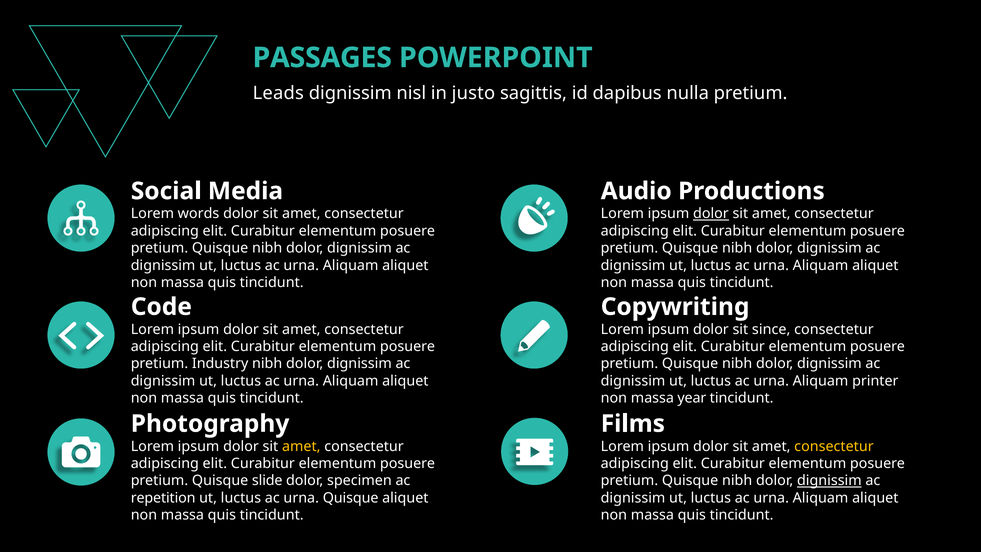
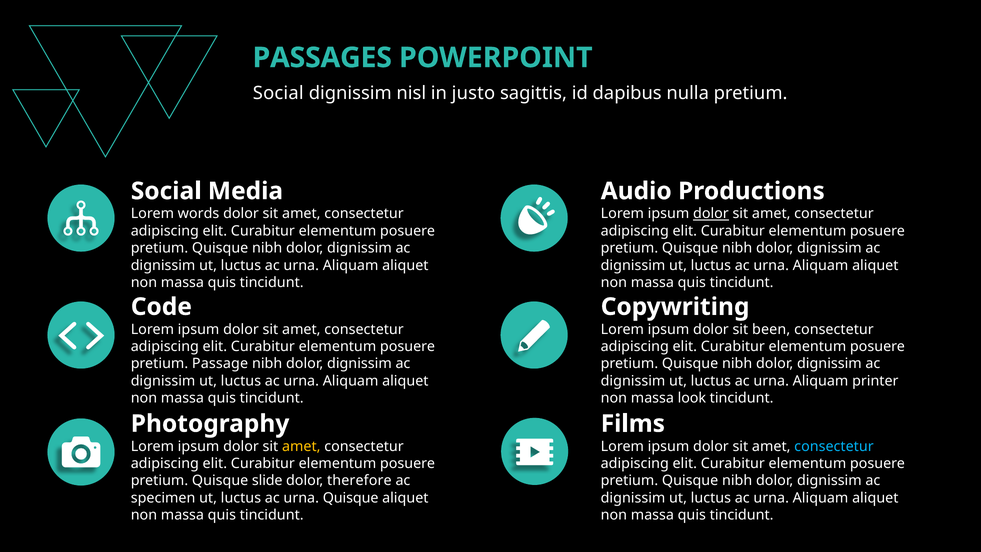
Leads at (278, 93): Leads -> Social
since: since -> been
Industry: Industry -> Passage
year: year -> look
consectetur at (834, 446) colour: yellow -> light blue
specimen: specimen -> therefore
dignissim at (829, 480) underline: present -> none
repetition: repetition -> specimen
